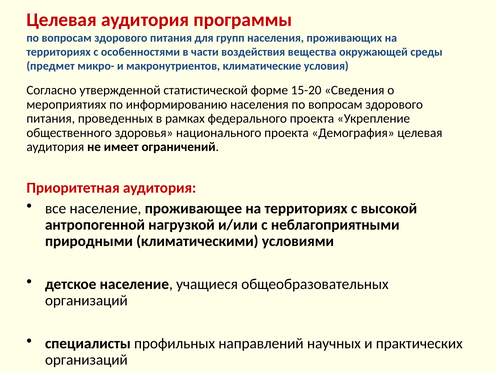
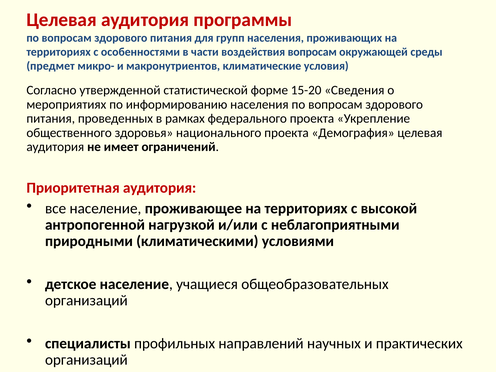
воздействия вещества: вещества -> вопросам
